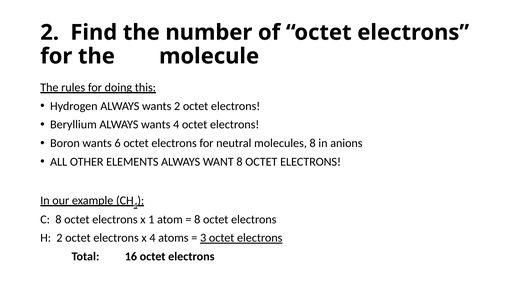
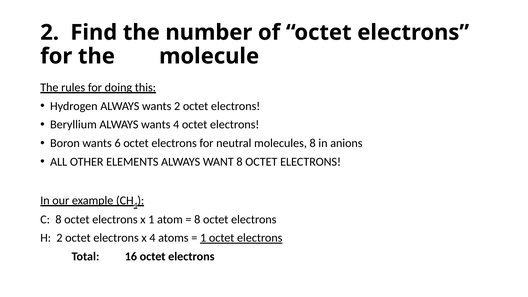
3 at (203, 238): 3 -> 1
